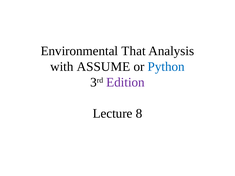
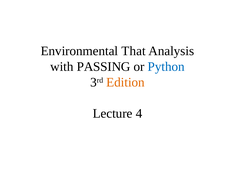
ASSUME: ASSUME -> PASSING
Edition colour: purple -> orange
8: 8 -> 4
